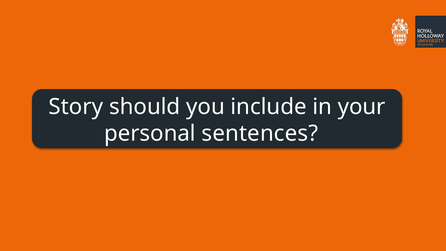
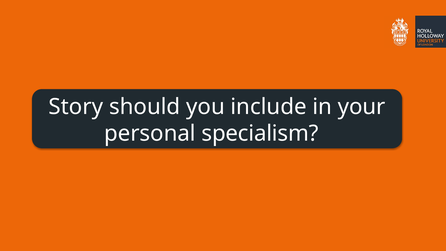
sentences: sentences -> specialism
